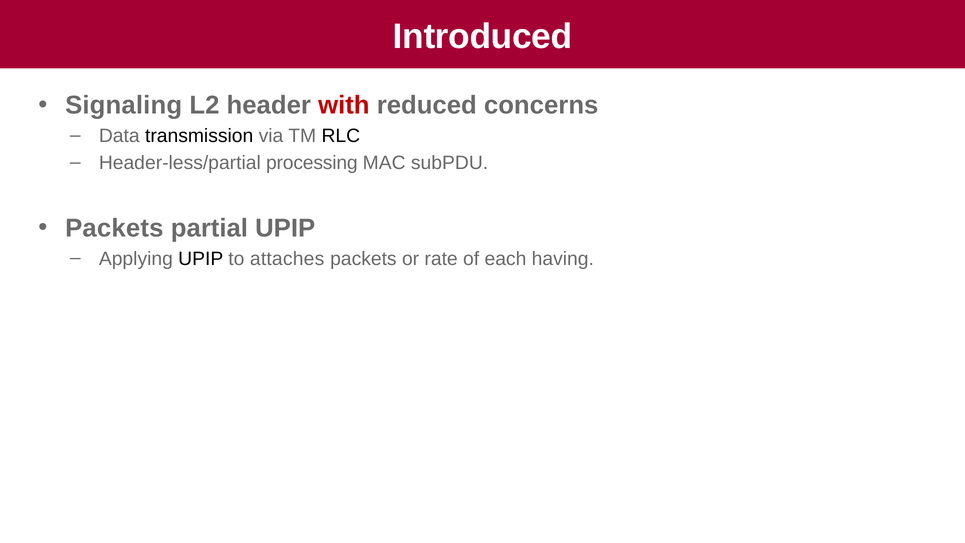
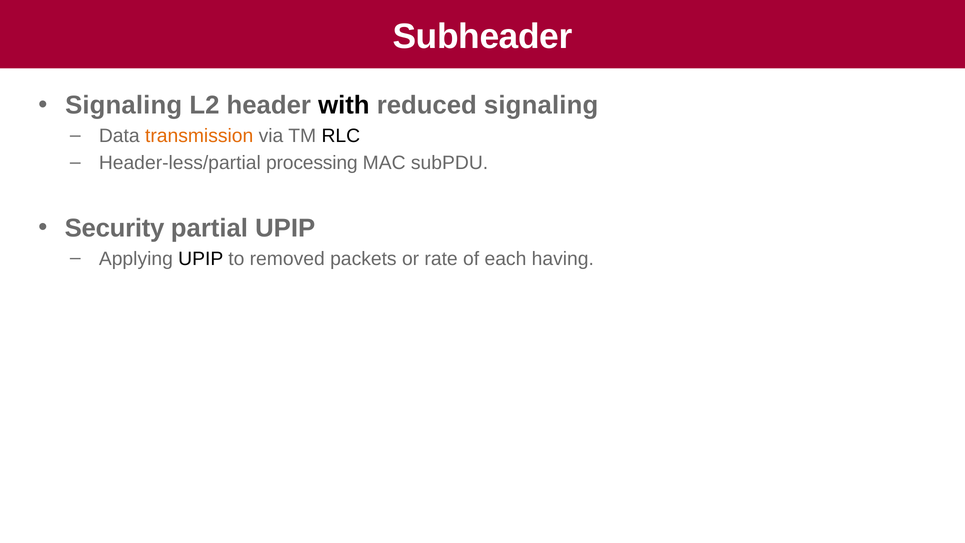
Introduced: Introduced -> Subheader
with colour: red -> black
reduced concerns: concerns -> signaling
transmission colour: black -> orange
Packets at (114, 228): Packets -> Security
attaches: attaches -> removed
